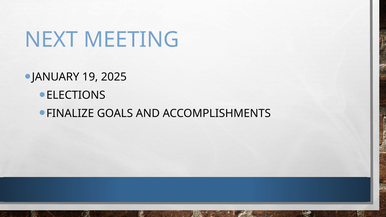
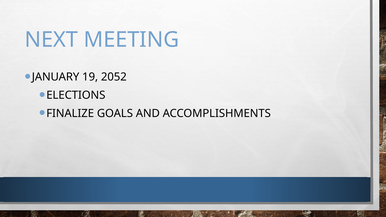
2025: 2025 -> 2052
